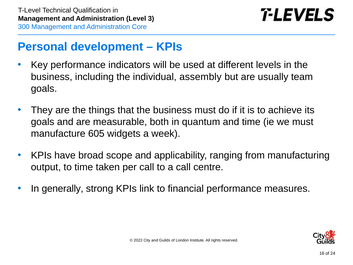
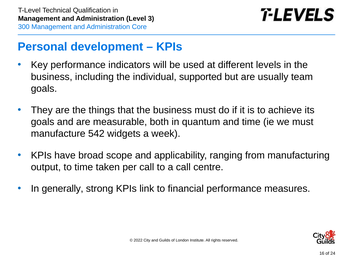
assembly: assembly -> supported
605: 605 -> 542
